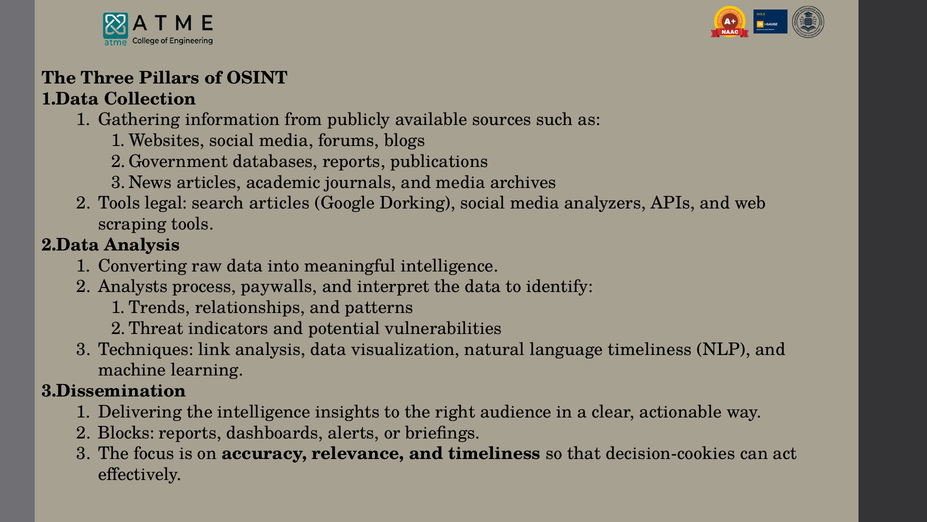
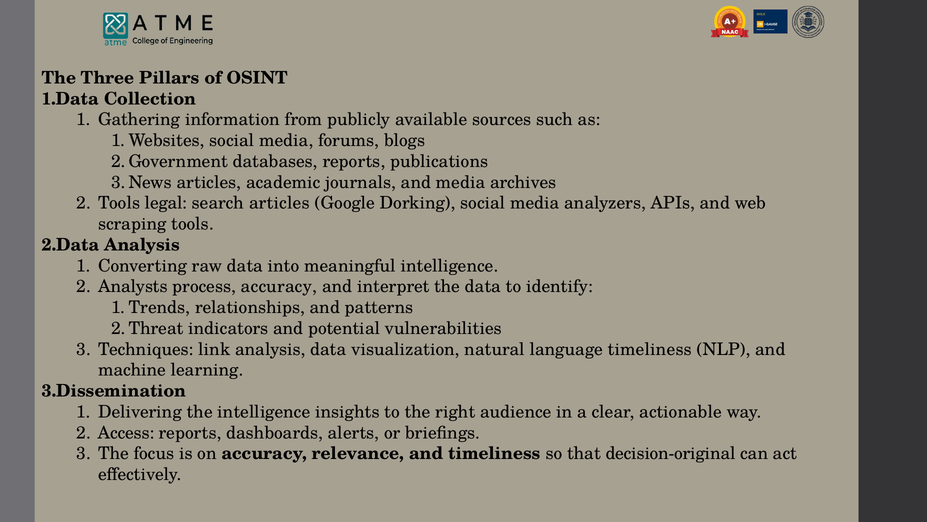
process paywalls: paywalls -> accuracy
Blocks: Blocks -> Access
decision-cookies: decision-cookies -> decision-original
